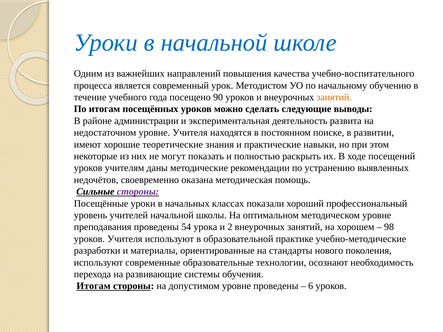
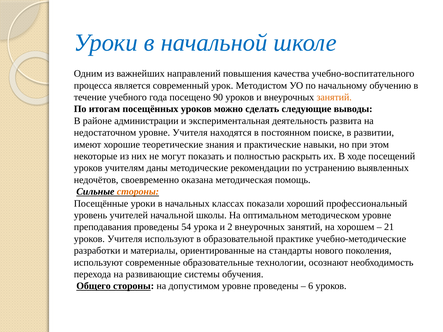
стороны at (138, 192) colour: purple -> orange
98: 98 -> 21
Итогам at (93, 286): Итогам -> Общего
